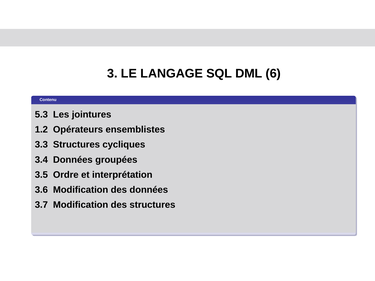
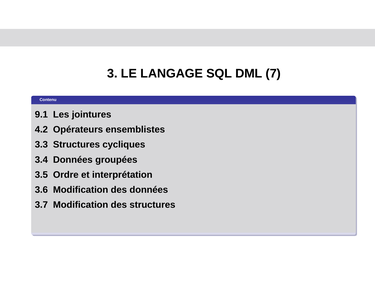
6: 6 -> 7
5.3: 5.3 -> 9.1
1.2: 1.2 -> 4.2
